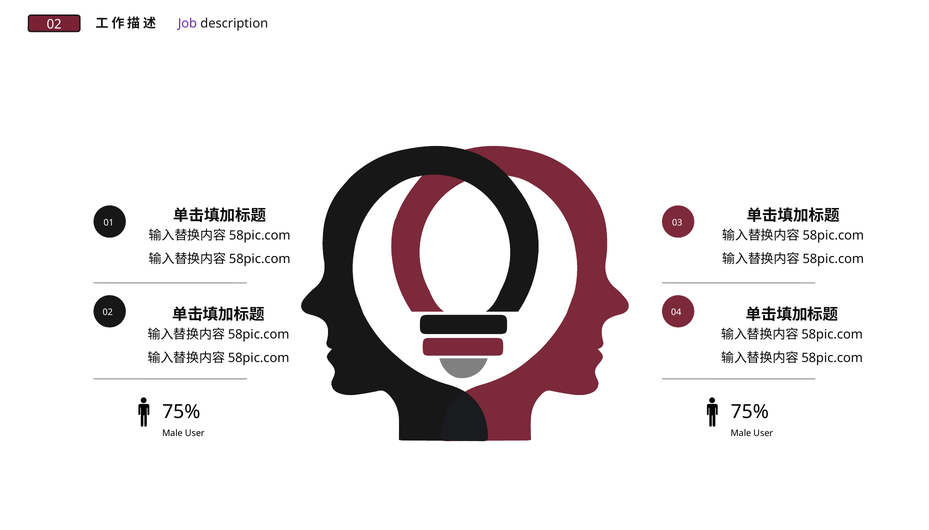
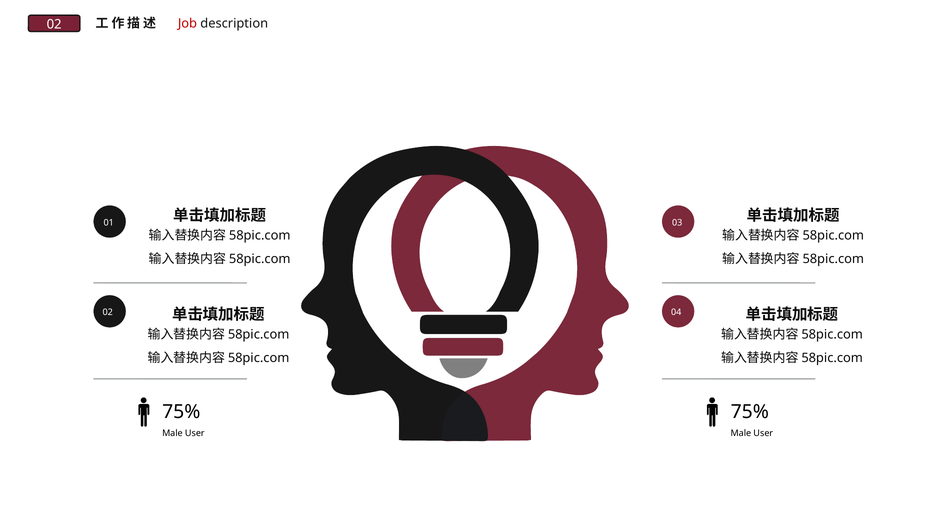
Job colour: purple -> red
